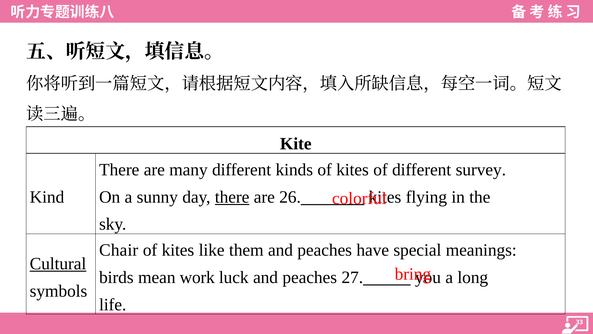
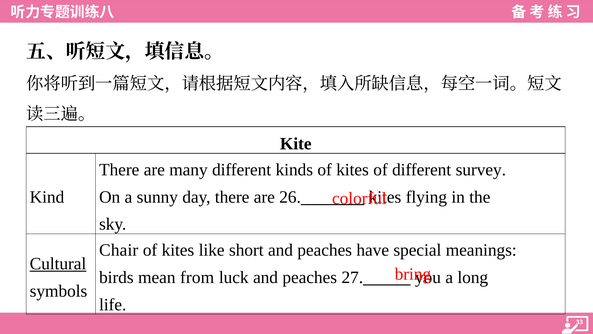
there at (232, 197) underline: present -> none
them: them -> short
work: work -> from
